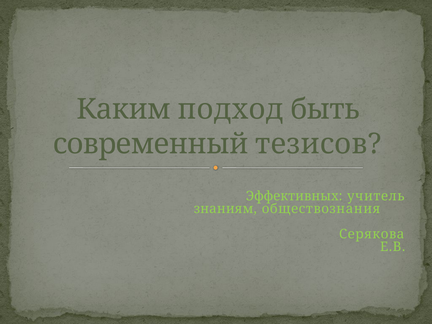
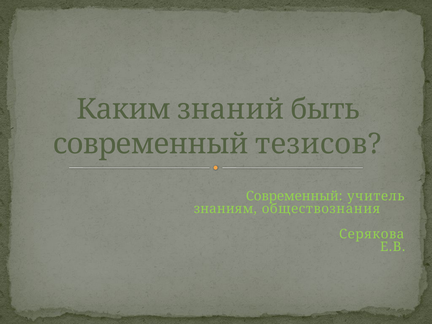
подход: подход -> знаний
Эффективных at (294, 196): Эффективных -> Современный
